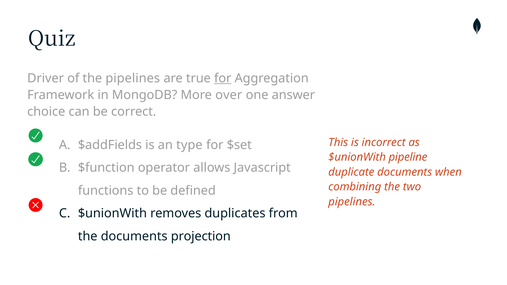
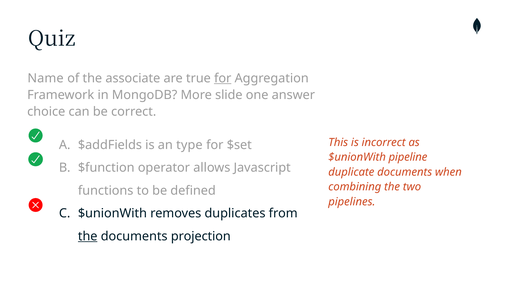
Driver: Driver -> Name
the pipelines: pipelines -> associate
over: over -> slide
the at (88, 236) underline: none -> present
